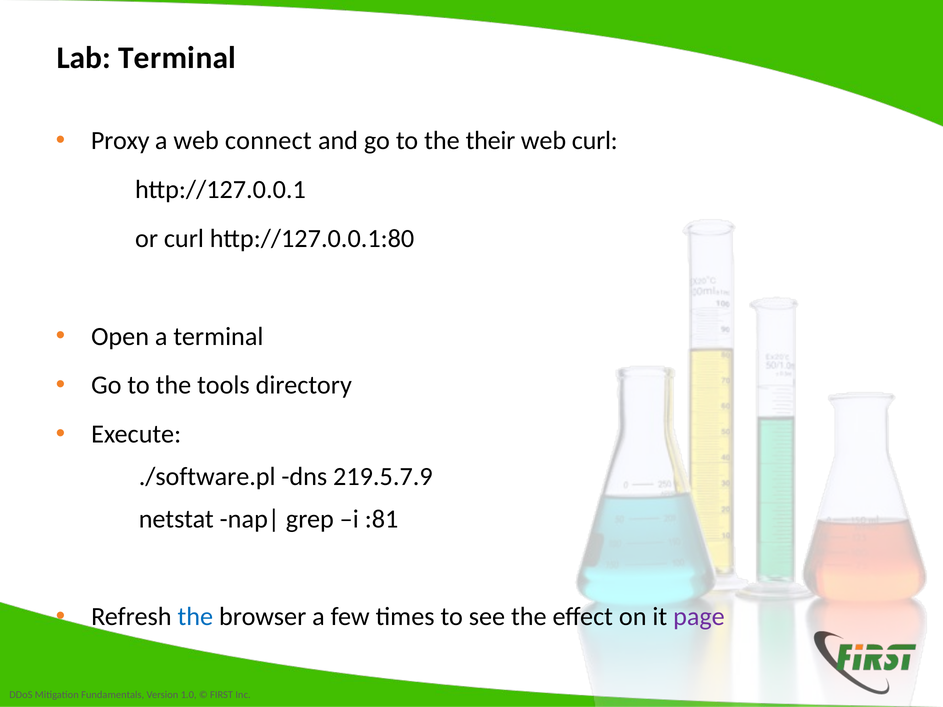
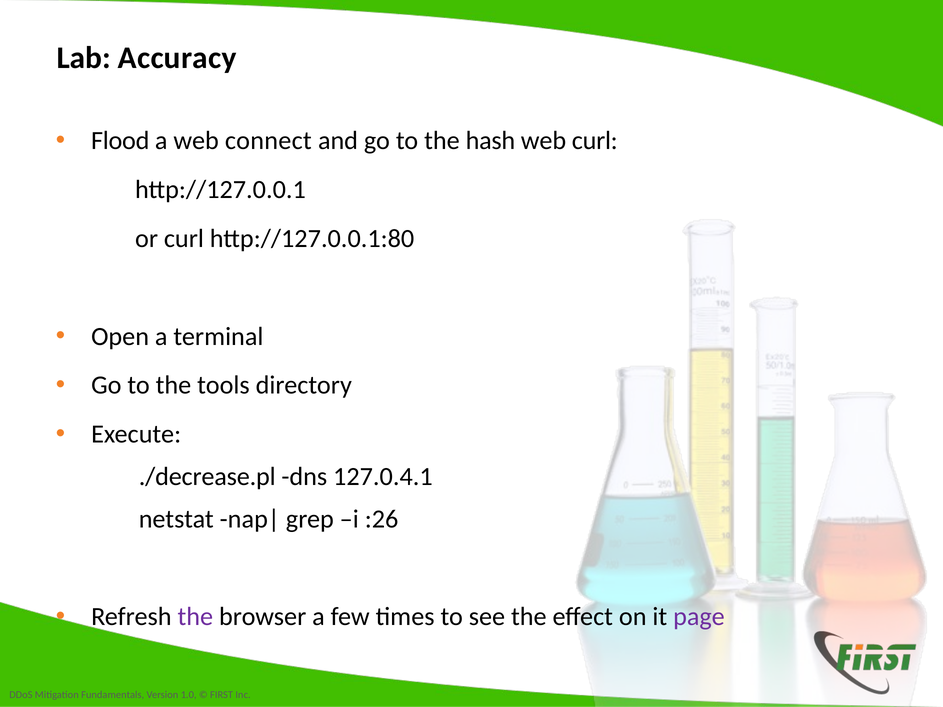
Lab Terminal: Terminal -> Accuracy
Proxy: Proxy -> Flood
their: their -> hash
./software.pl: ./software.pl -> ./decrease.pl
219.5.7.9: 219.5.7.9 -> 127.0.4.1
:81: :81 -> :26
the at (195, 617) colour: blue -> purple
